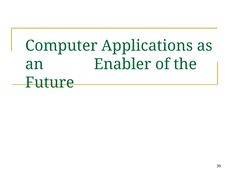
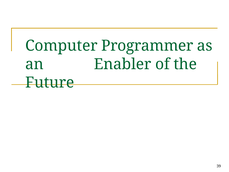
Applications: Applications -> Programmer
